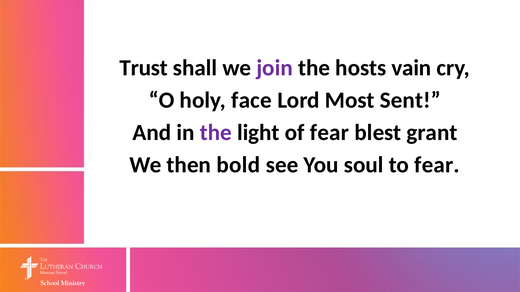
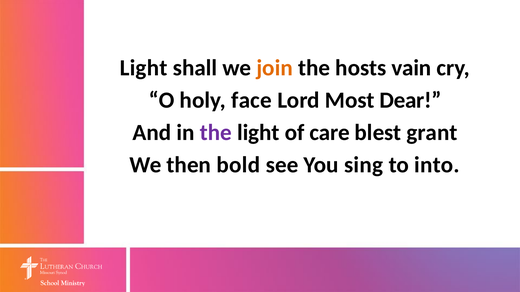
Trust at (144, 68): Trust -> Light
join colour: purple -> orange
Sent: Sent -> Dear
of fear: fear -> care
soul: soul -> sing
to fear: fear -> into
